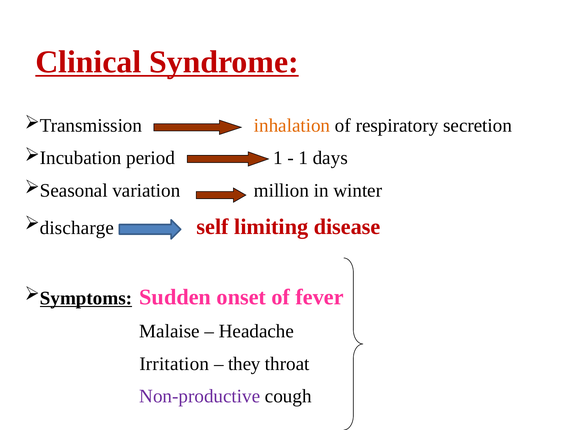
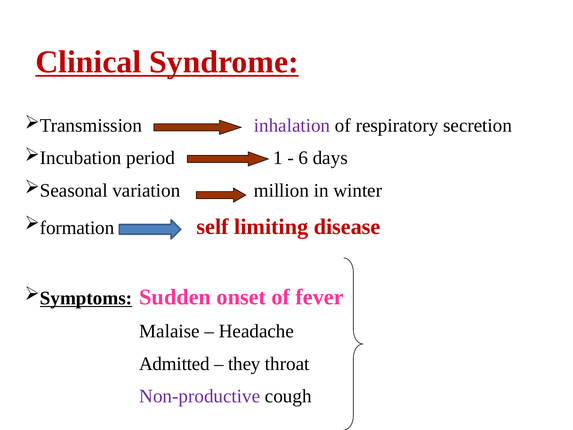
inhalation colour: orange -> purple
1 at (303, 158): 1 -> 6
discharge: discharge -> formation
Irritation: Irritation -> Admitted
